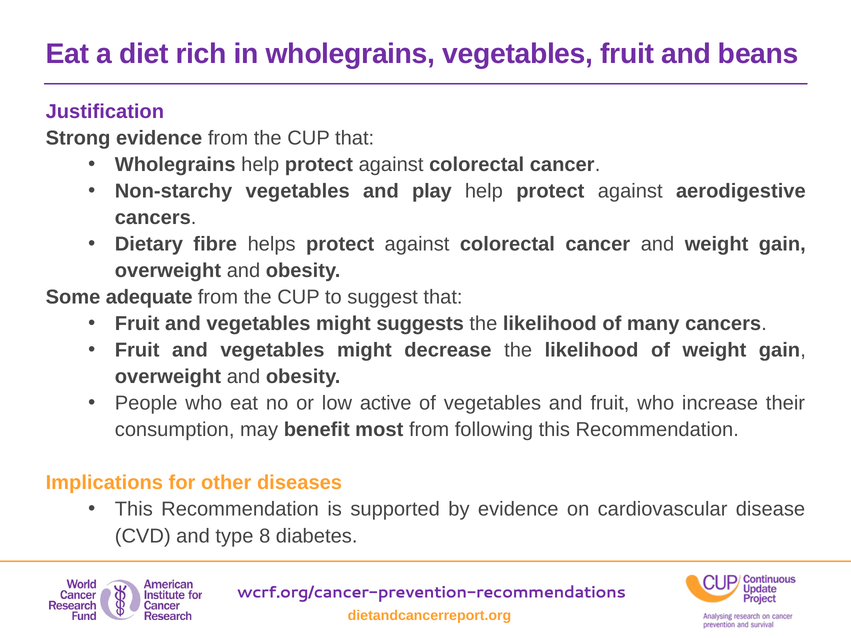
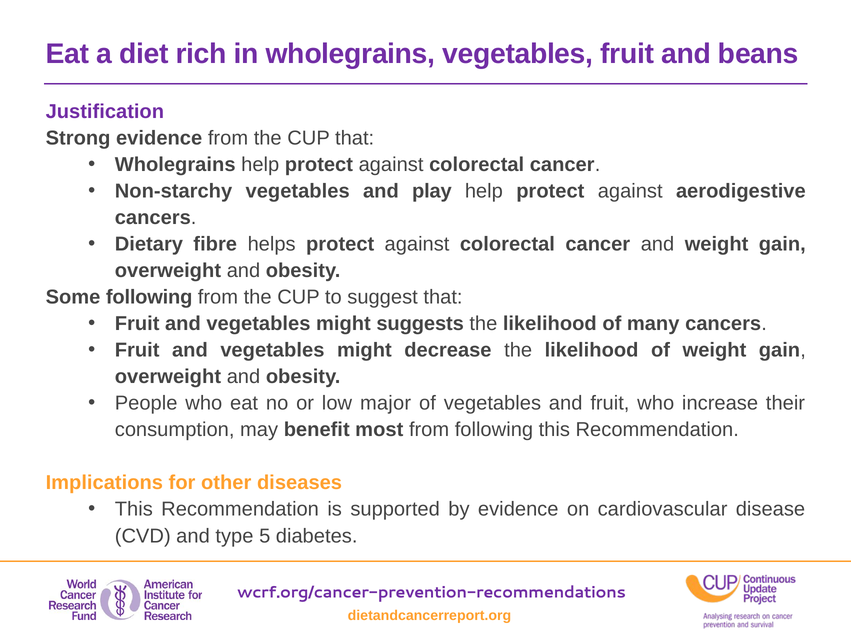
Some adequate: adequate -> following
active: active -> major
8: 8 -> 5
